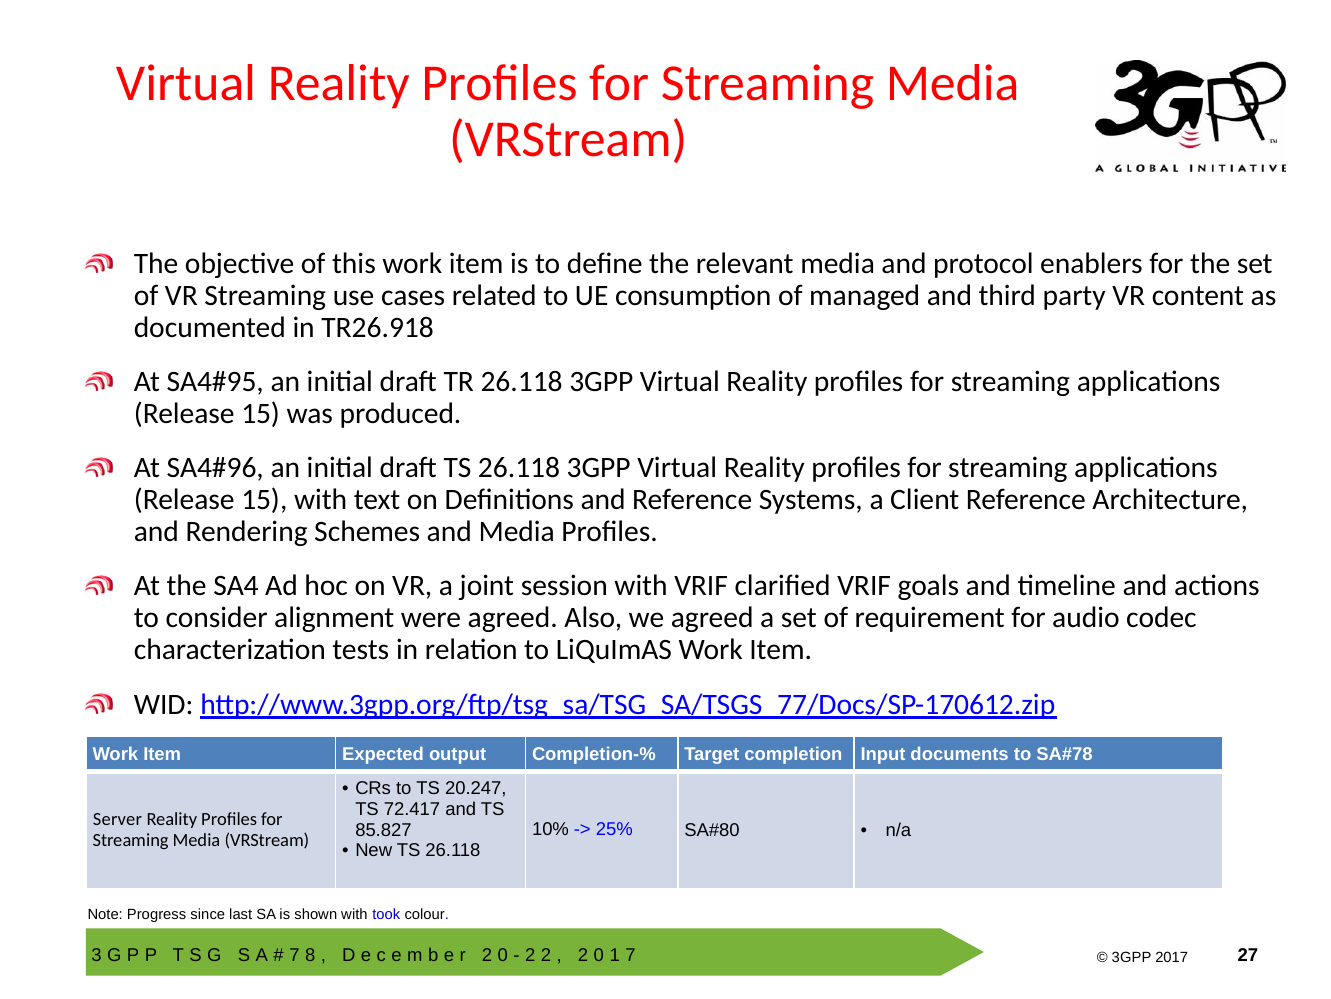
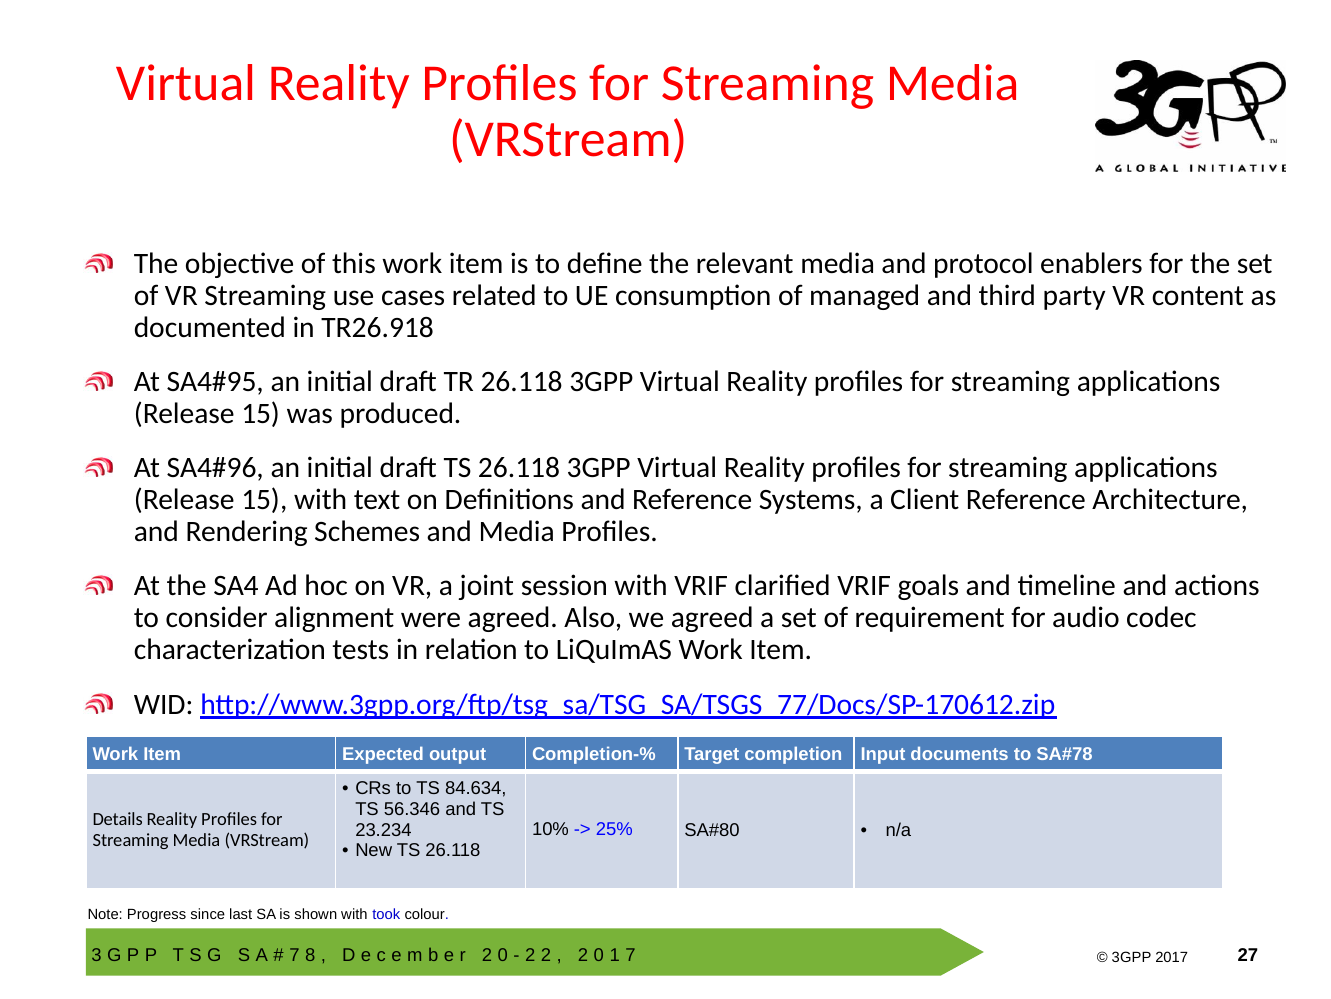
20.247: 20.247 -> 84.634
72.417: 72.417 -> 56.346
Server: Server -> Details
85.827: 85.827 -> 23.234
